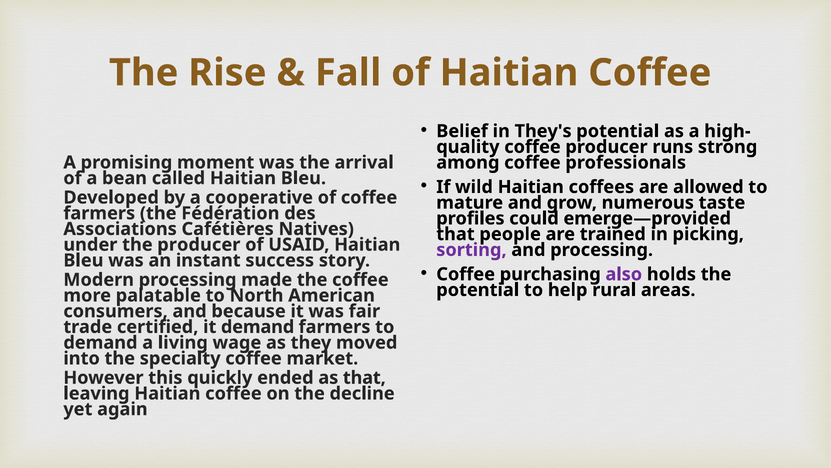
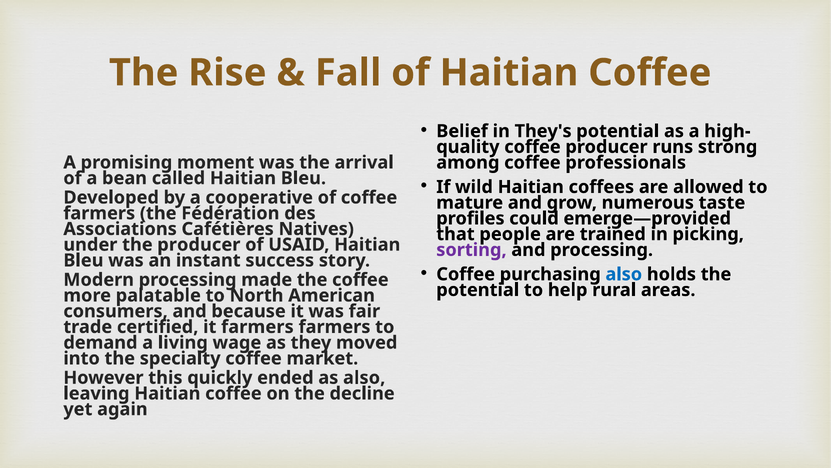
also at (624, 274) colour: purple -> blue
it demand: demand -> farmers
as that: that -> also
